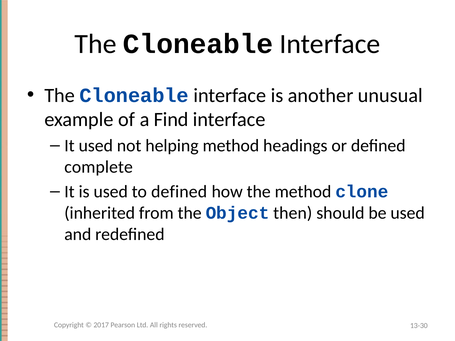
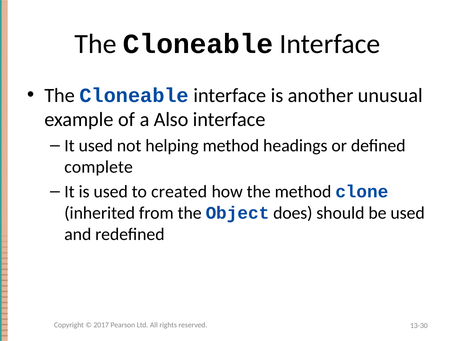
Find: Find -> Also
to defined: defined -> created
then: then -> does
